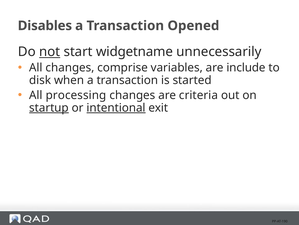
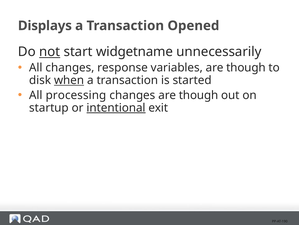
Disables: Disables -> Displays
comprise: comprise -> response
variables are include: include -> though
when underline: none -> present
changes are criteria: criteria -> though
startup underline: present -> none
